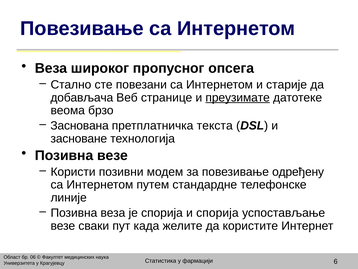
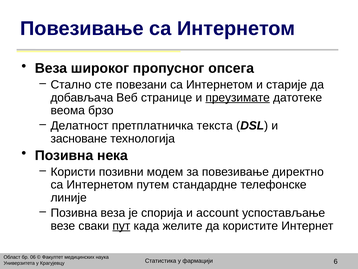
Заснована: Заснована -> Делатност
Позивна везе: везе -> нека
одређену: одређену -> директно
и спорија: спорија -> account
пут underline: none -> present
